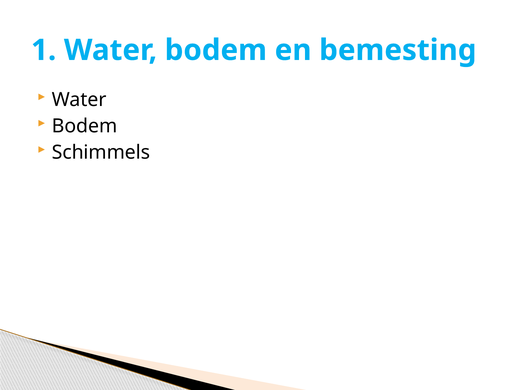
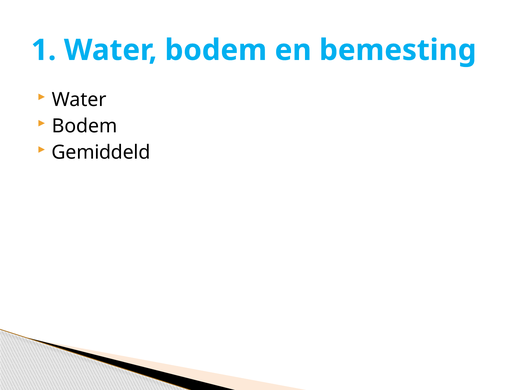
Schimmels: Schimmels -> Gemiddeld
